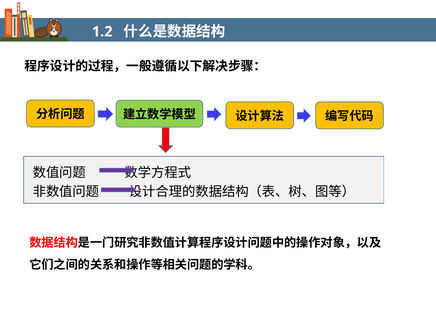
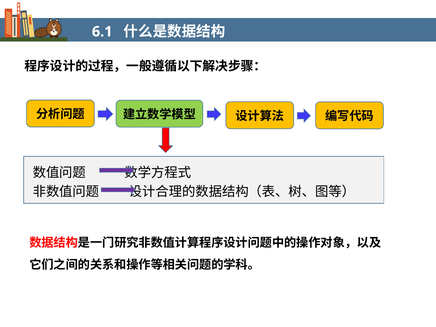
1.2: 1.2 -> 6.1
